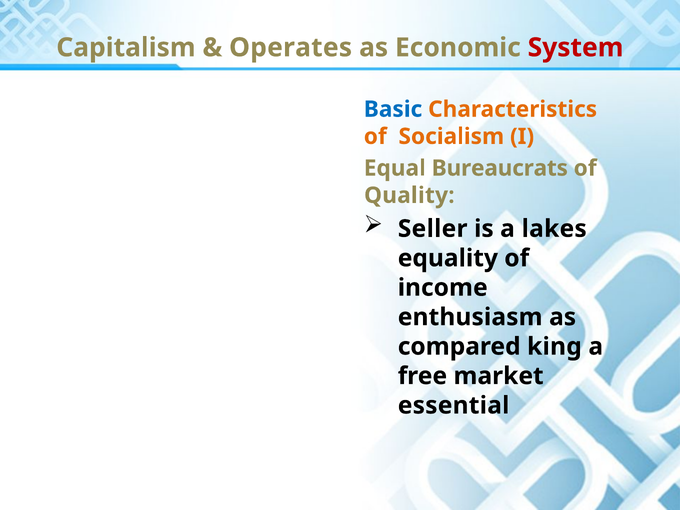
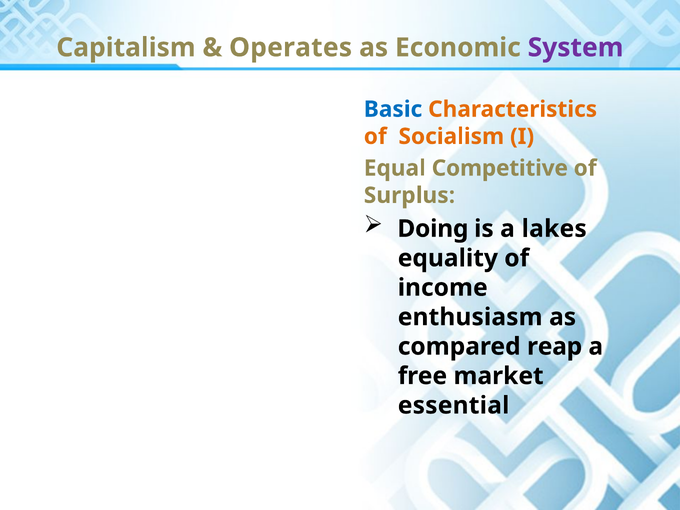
System colour: red -> purple
Bureaucrats: Bureaucrats -> Competitive
Quality: Quality -> Surplus
Seller: Seller -> Doing
king: king -> reap
